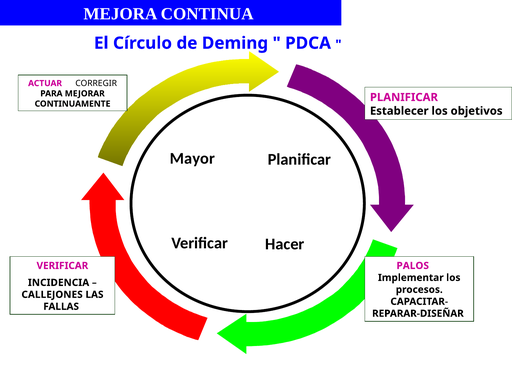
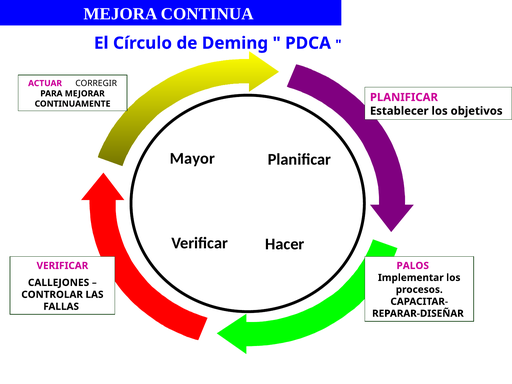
INCIDENCIA: INCIDENCIA -> CALLEJONES
CALLEJONES: CALLEJONES -> CONTROLAR
